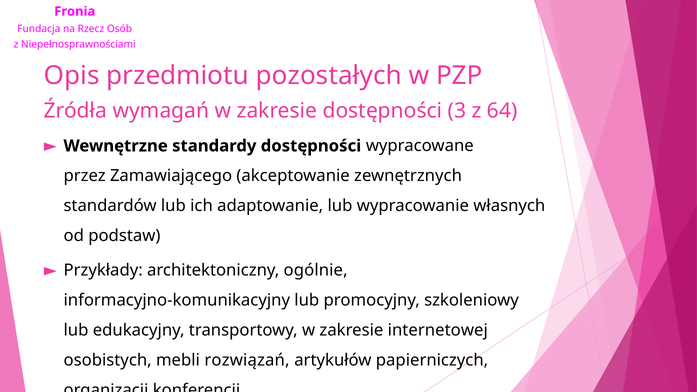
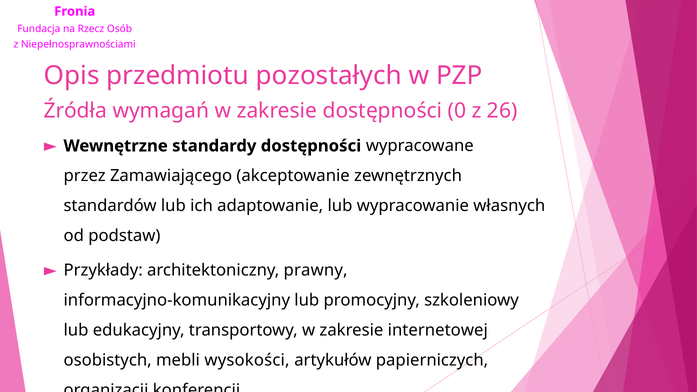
3: 3 -> 0
64: 64 -> 26
ogólnie: ogólnie -> prawny
rozwiązań: rozwiązań -> wysokości
